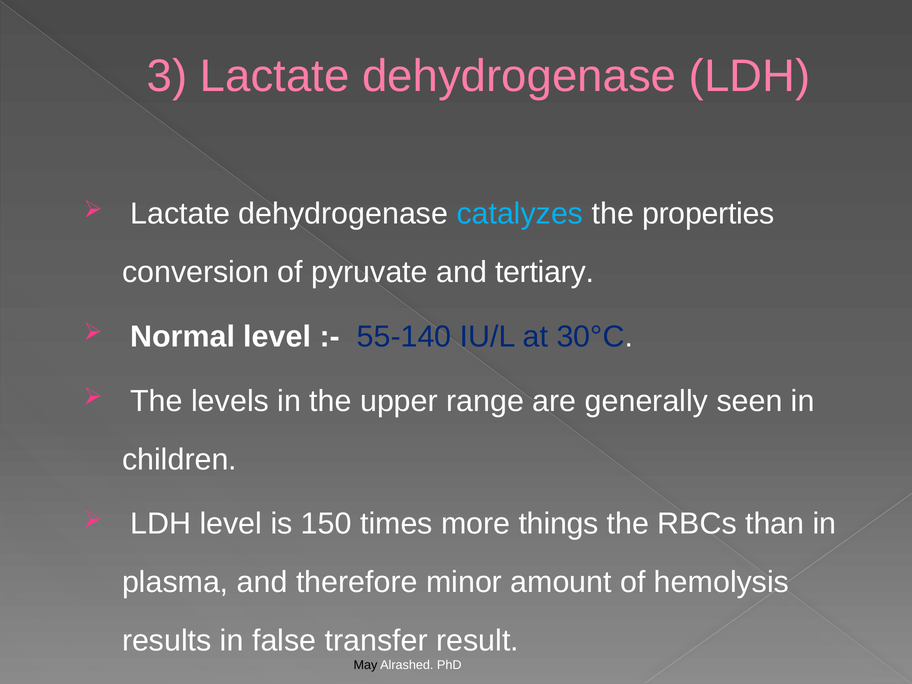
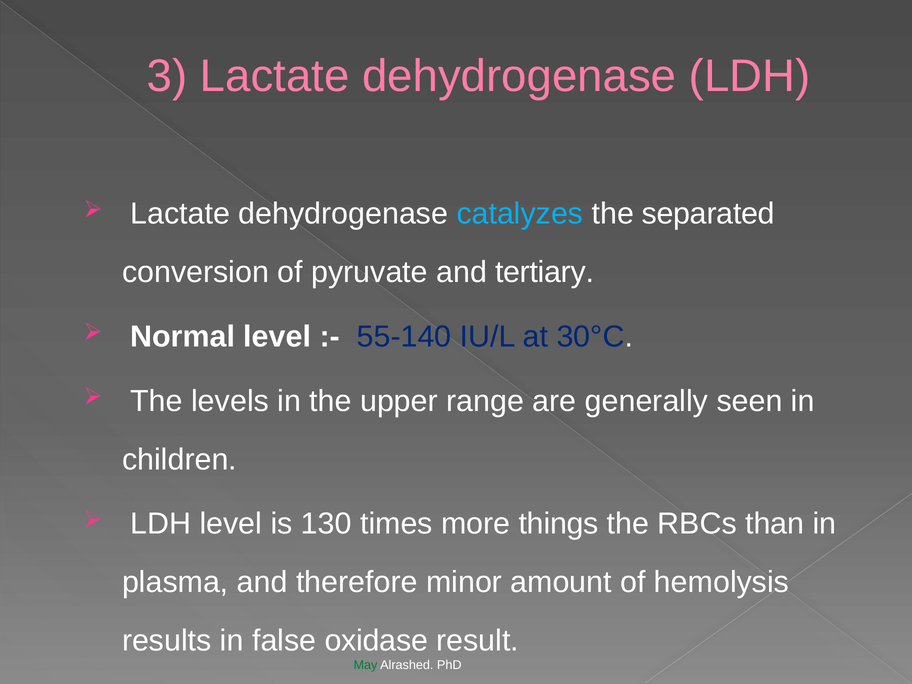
properties: properties -> separated
150: 150 -> 130
transfer: transfer -> oxidase
May colour: black -> green
